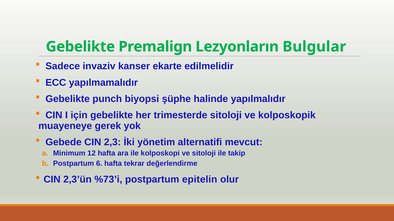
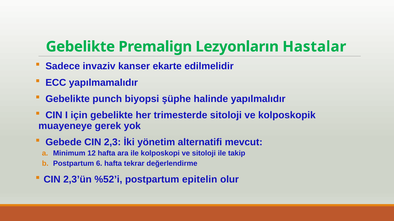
Bulgular: Bulgular -> Hastalar
%73’i: %73’i -> %52’i
